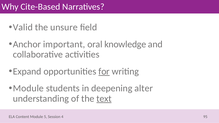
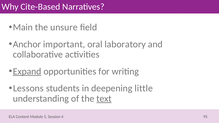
Valid: Valid -> Main
knowledge: knowledge -> laboratory
Expand underline: none -> present
for underline: present -> none
Module at (28, 88): Module -> Lessons
alter: alter -> little
